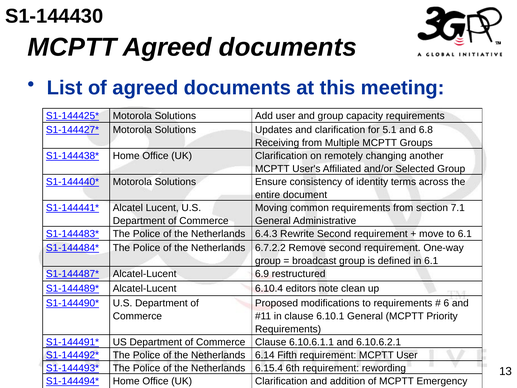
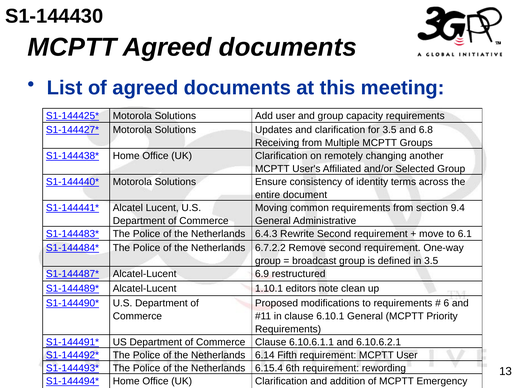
for 5.1: 5.1 -> 3.5
7.1: 7.1 -> 9.4
in 6.1: 6.1 -> 3.5
6.10.4: 6.10.4 -> 1.10.1
